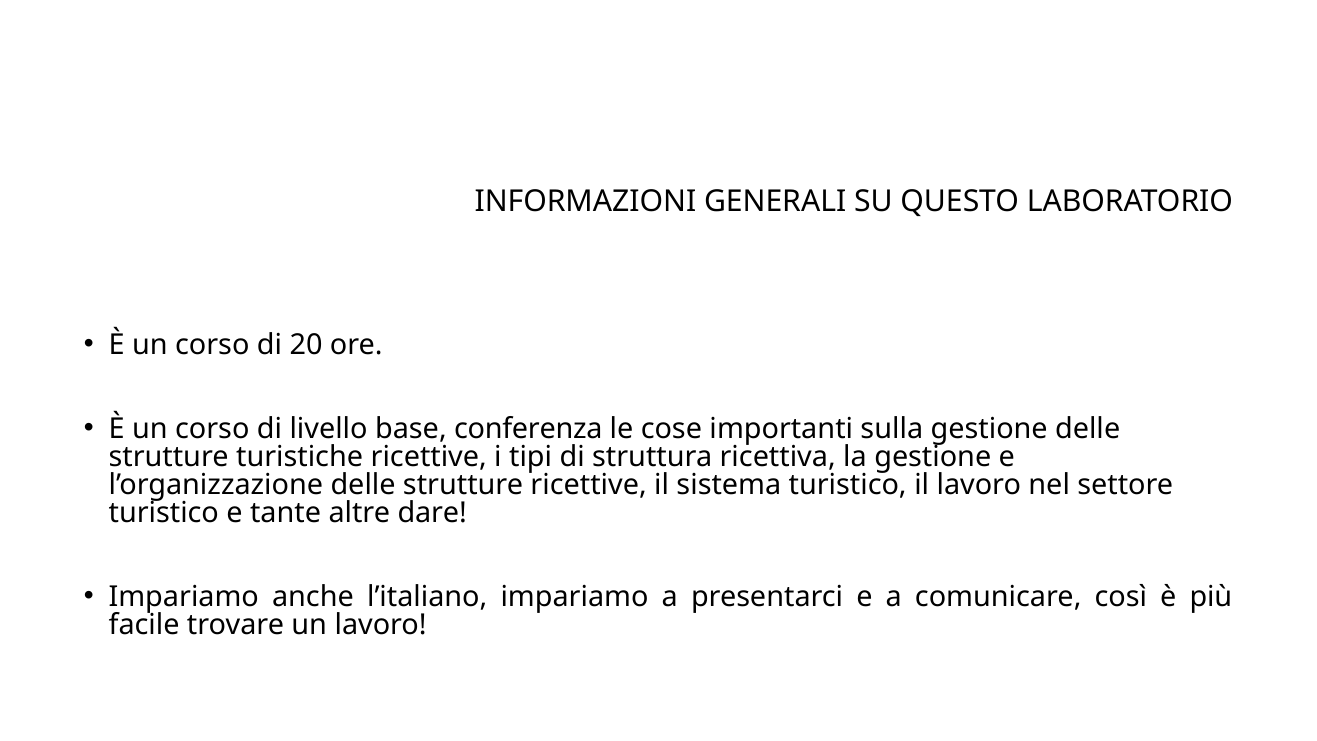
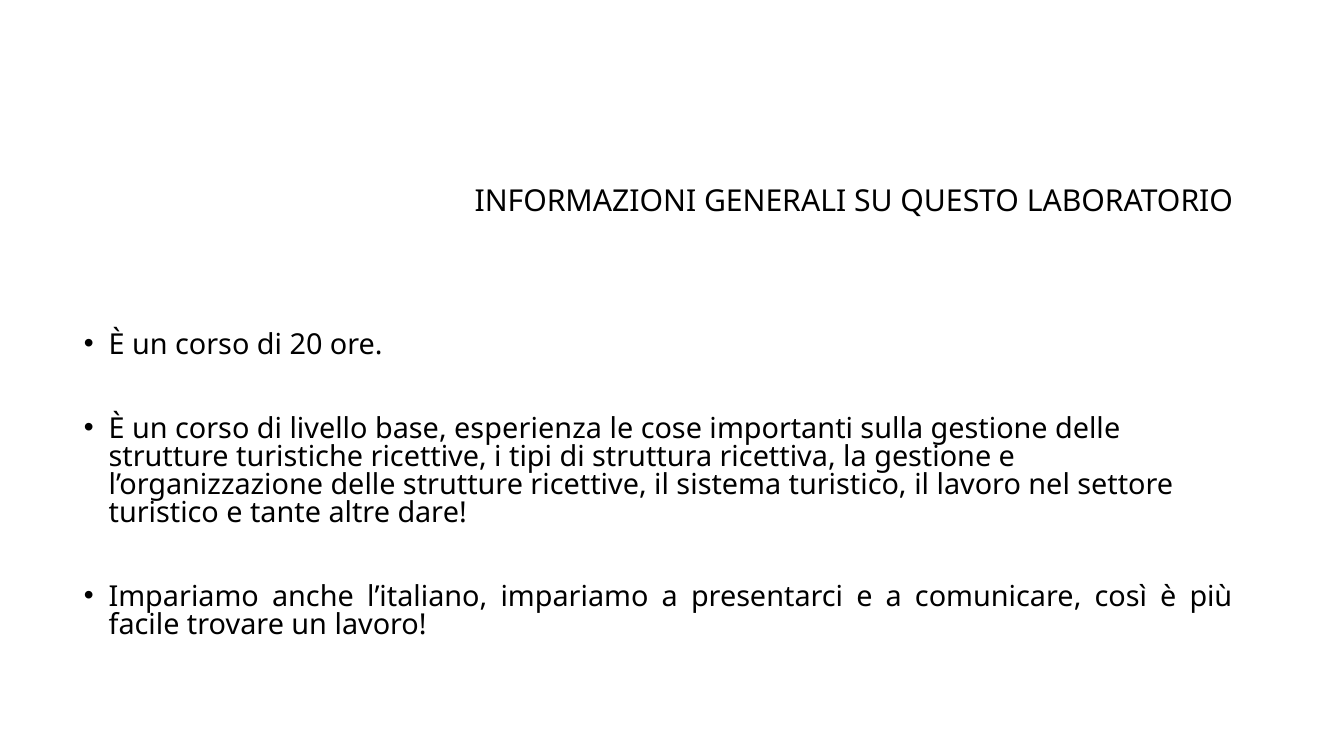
conferenza: conferenza -> esperienza
